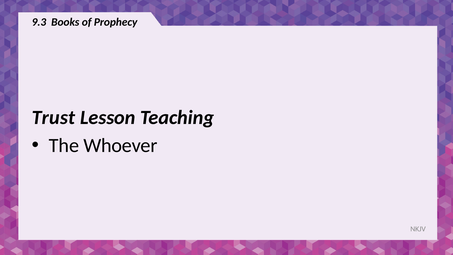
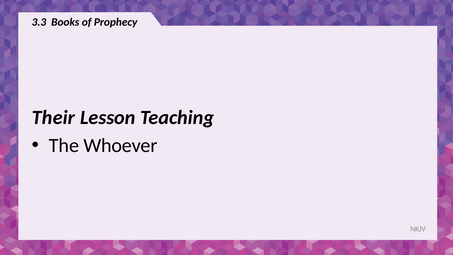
9.3: 9.3 -> 3.3
Trust: Trust -> Their
